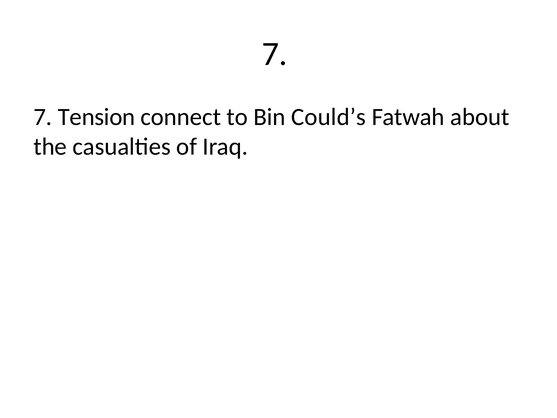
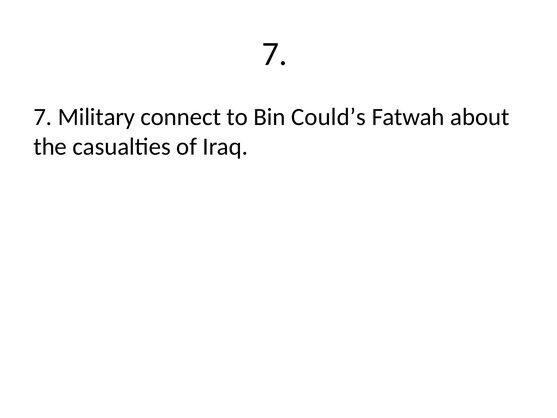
Tension: Tension -> Military
